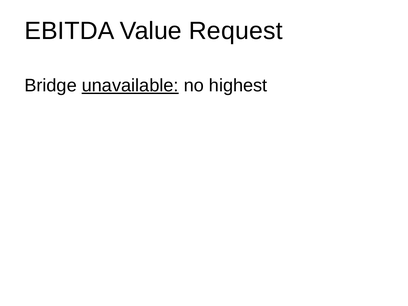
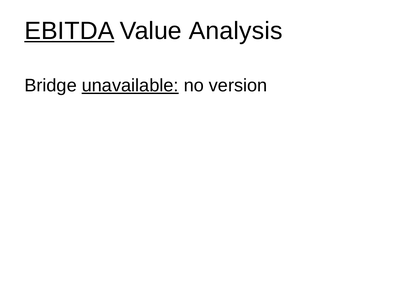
EBITDA underline: none -> present
Request: Request -> Analysis
highest: highest -> version
